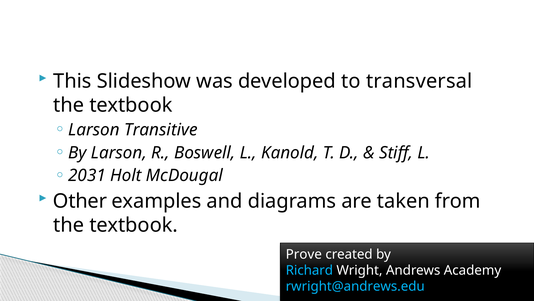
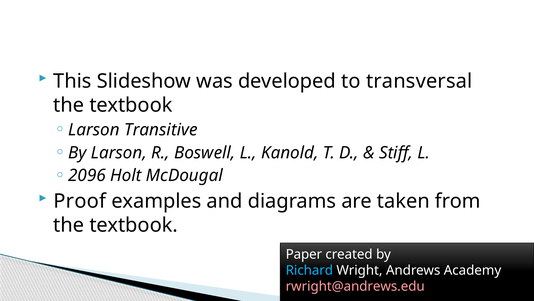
2031: 2031 -> 2096
Other: Other -> Proof
Prove: Prove -> Paper
rwright@andrews.edu colour: light blue -> pink
